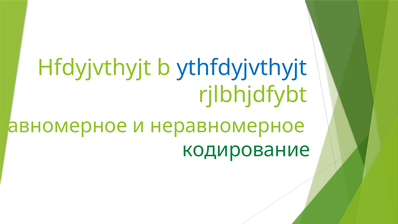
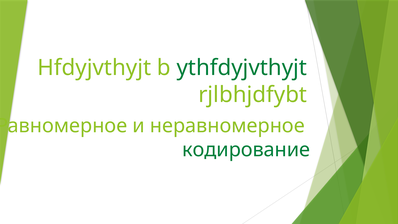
ythfdyjvthyjt colour: blue -> green
